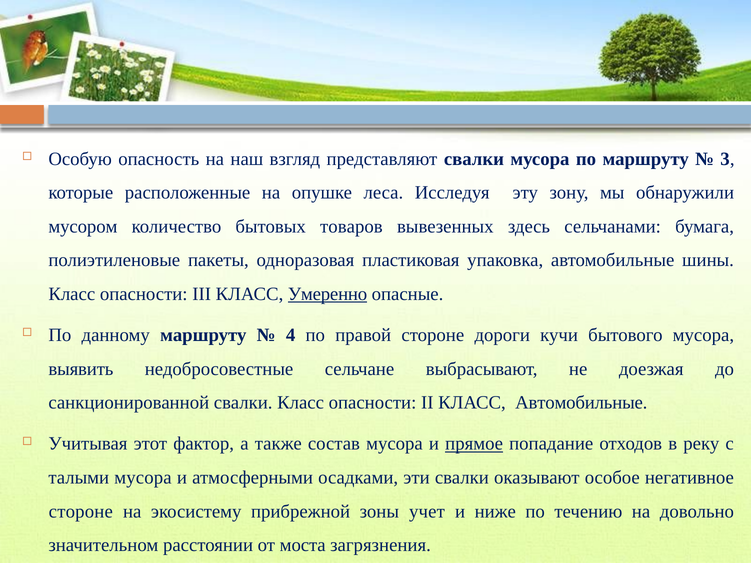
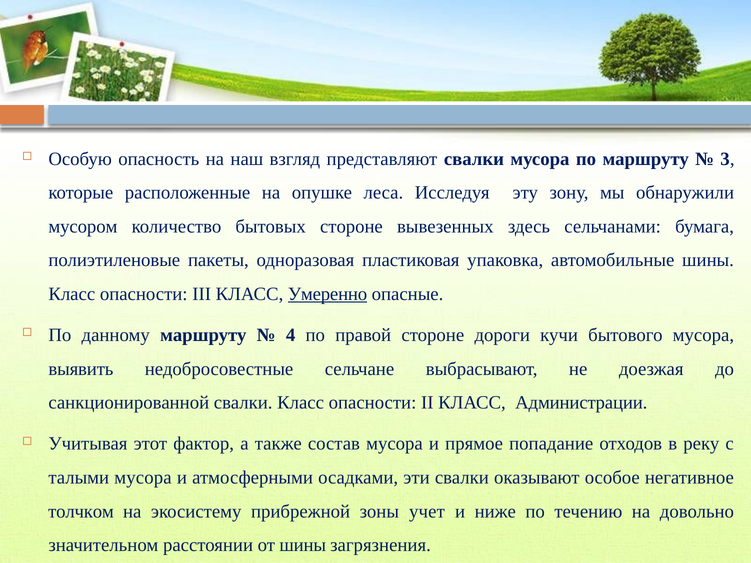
бытовых товаров: товаров -> стороне
КЛАСС Автомобильные: Автомобильные -> Администрации
прямое underline: present -> none
стороне at (81, 512): стороне -> толчком
от моста: моста -> шины
